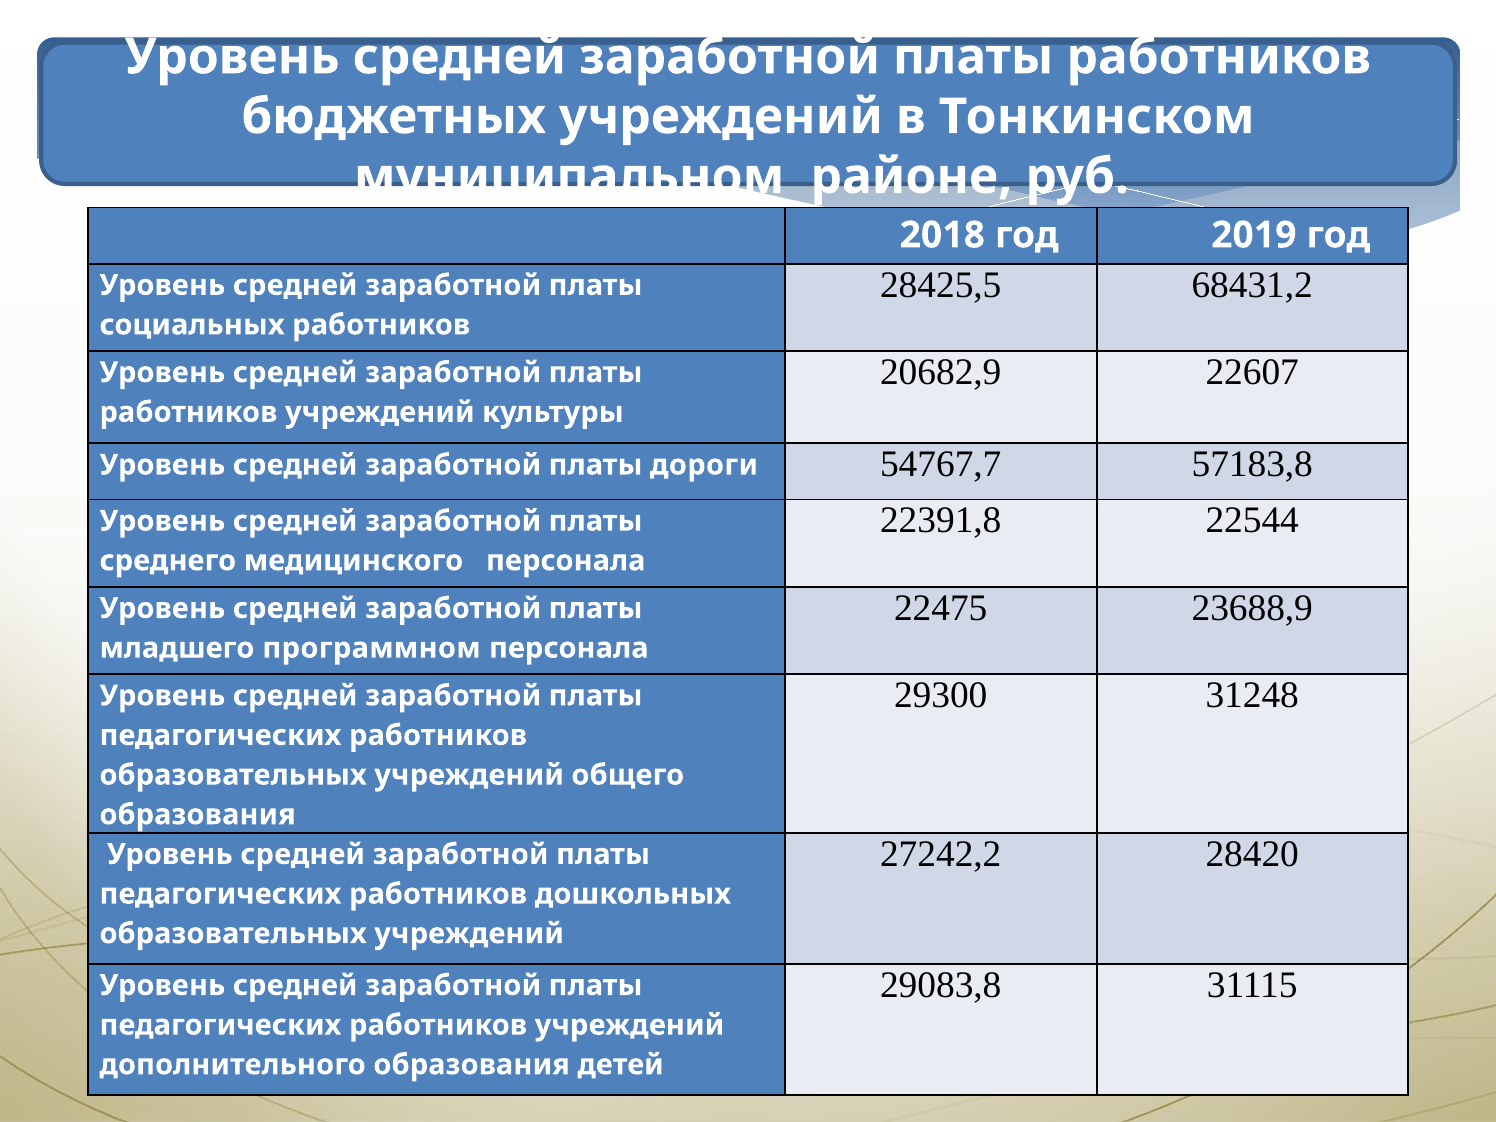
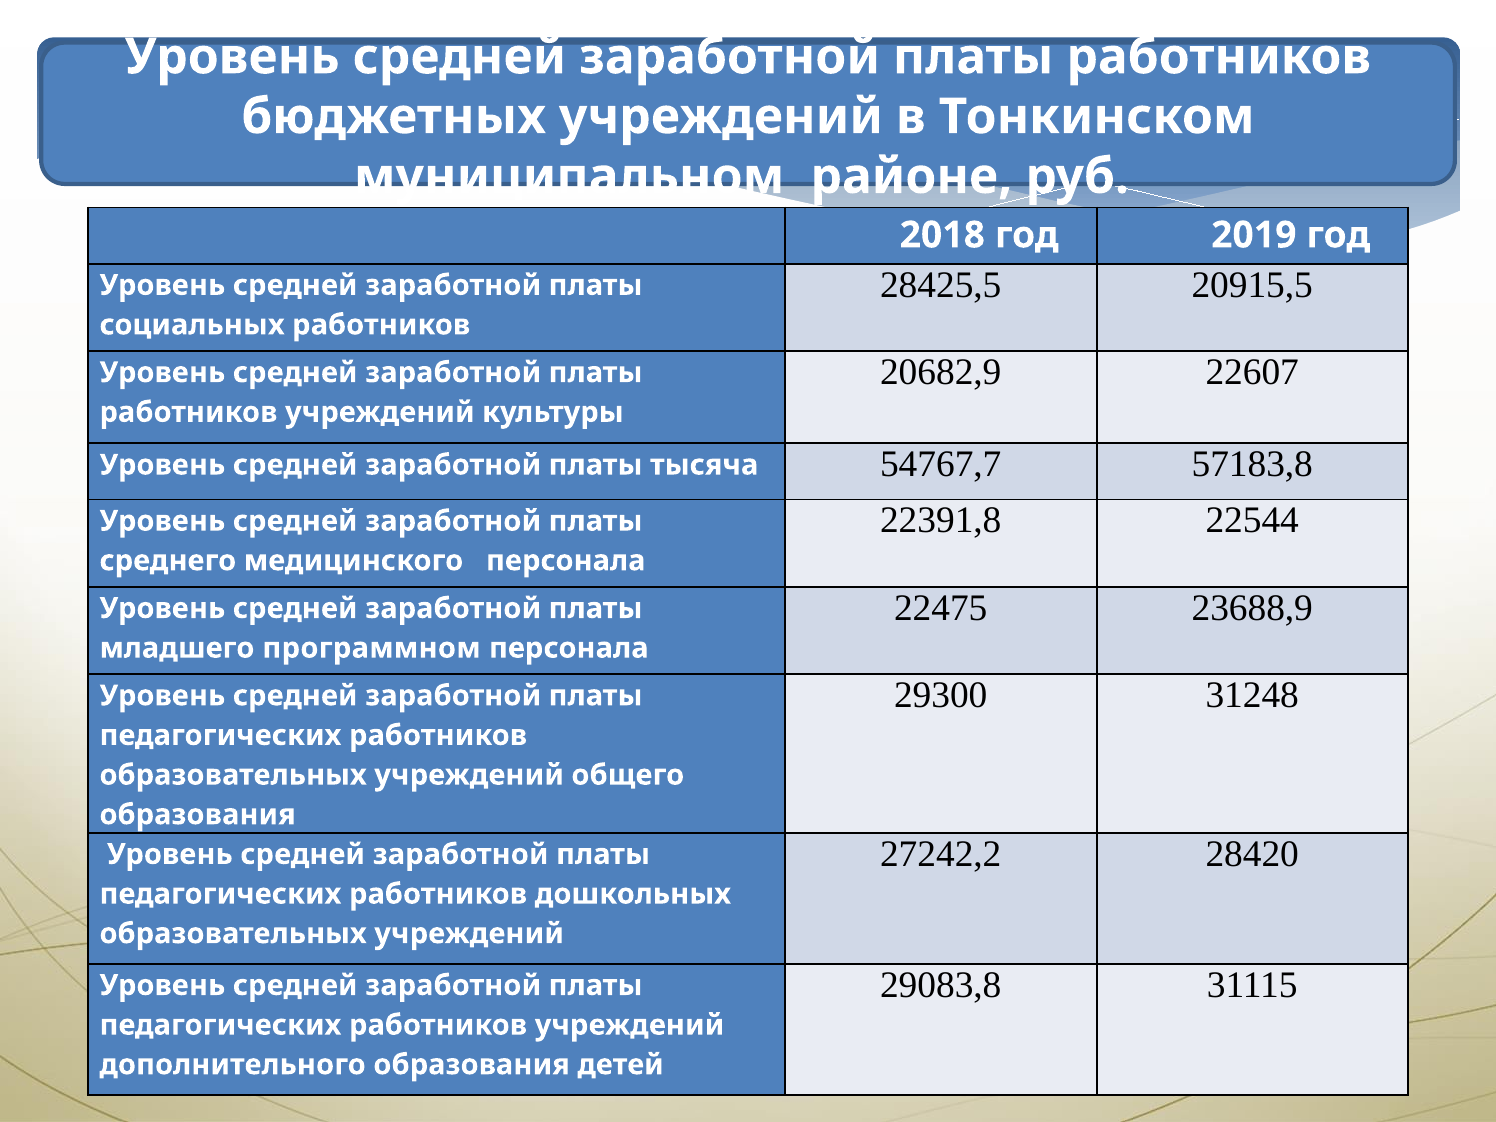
68431,2: 68431,2 -> 20915,5
дороги: дороги -> тысяча
